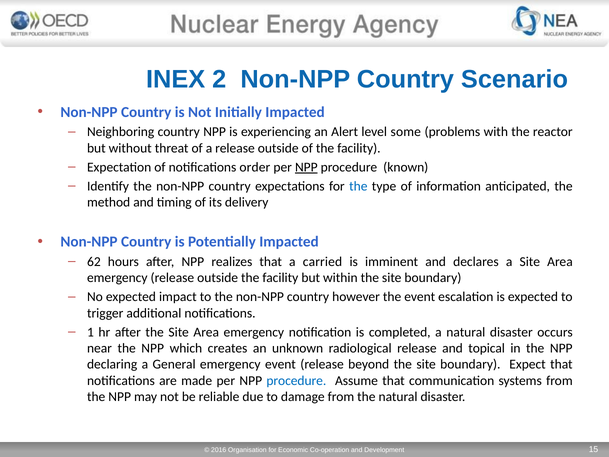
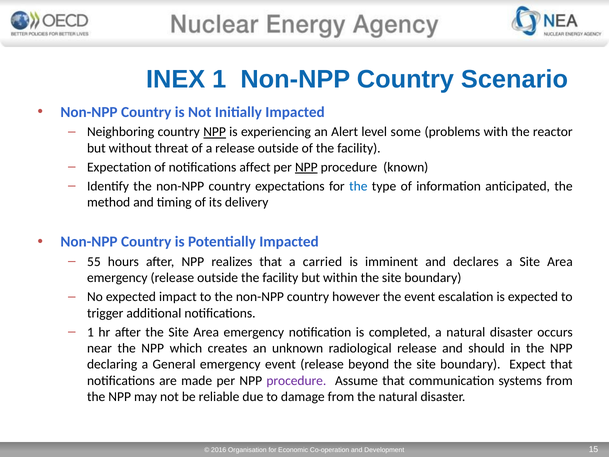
INEX 2: 2 -> 1
NPP at (215, 132) underline: none -> present
order: order -> affect
62: 62 -> 55
topical: topical -> should
procedure at (296, 381) colour: blue -> purple
